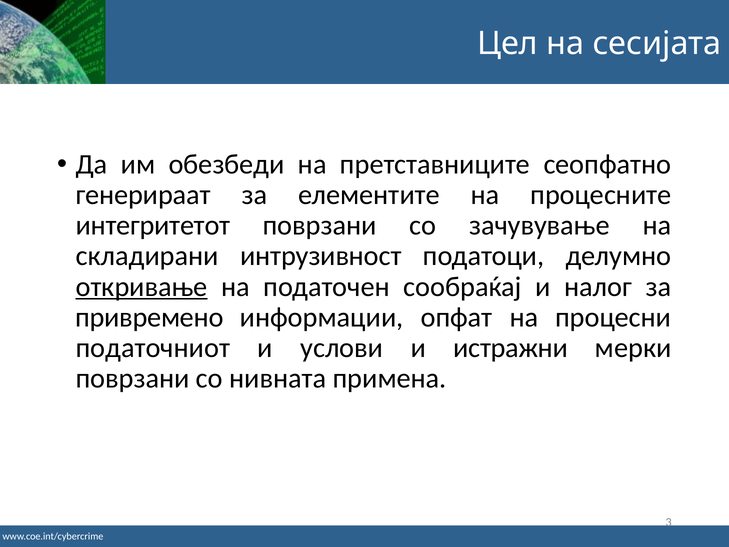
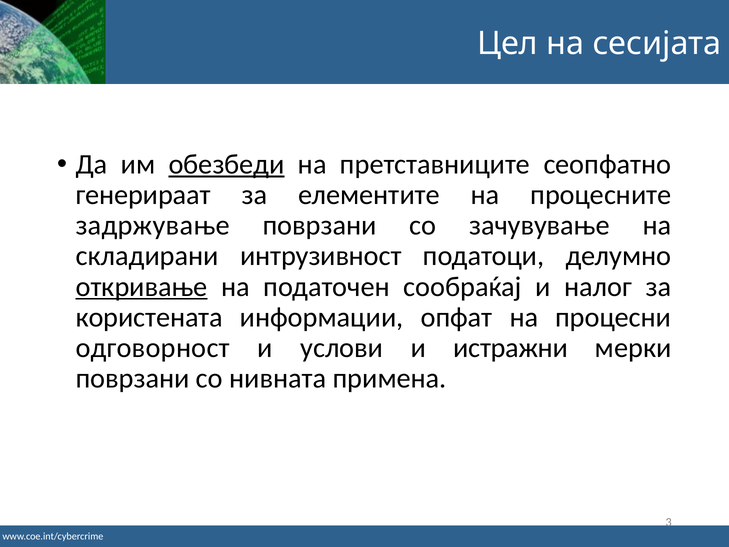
обезбеди underline: none -> present
интегритетот: интегритетот -> задржување
привремено: привремено -> користената
податочниот: податочниот -> одговорност
